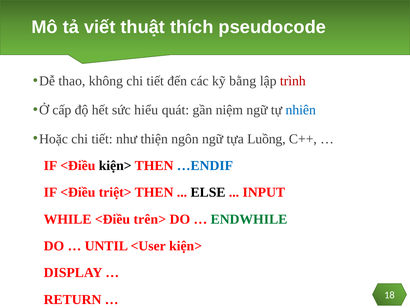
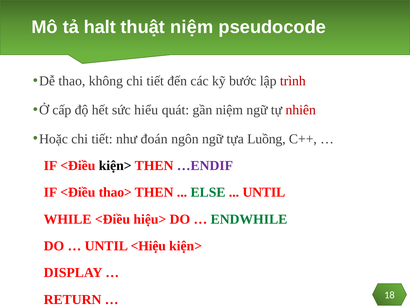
viết: viết -> halt
thuật thích: thích -> niệm
bằng: bằng -> bước
nhiên colour: blue -> red
thiện: thiện -> đoán
…ENDIF colour: blue -> purple
triệt>: triệt> -> thao>
ELSE colour: black -> green
INPUT at (264, 192): INPUT -> UNTIL
trên>: trên> -> hiệu>
<User: <User -> <Hiệu
